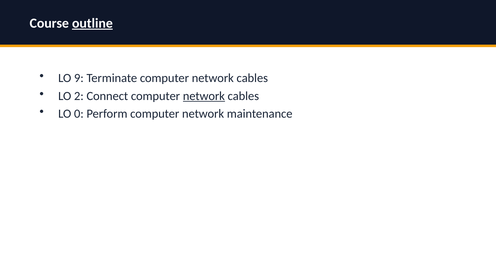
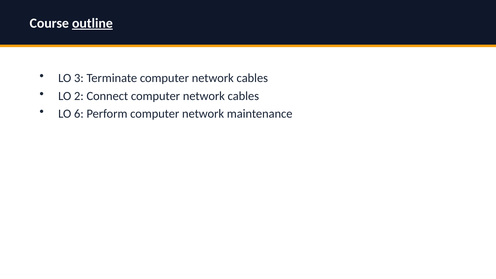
9: 9 -> 3
network at (204, 96) underline: present -> none
0: 0 -> 6
